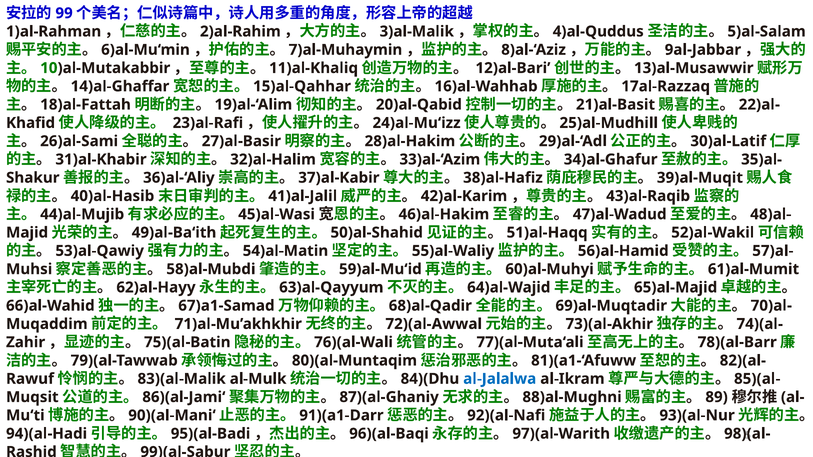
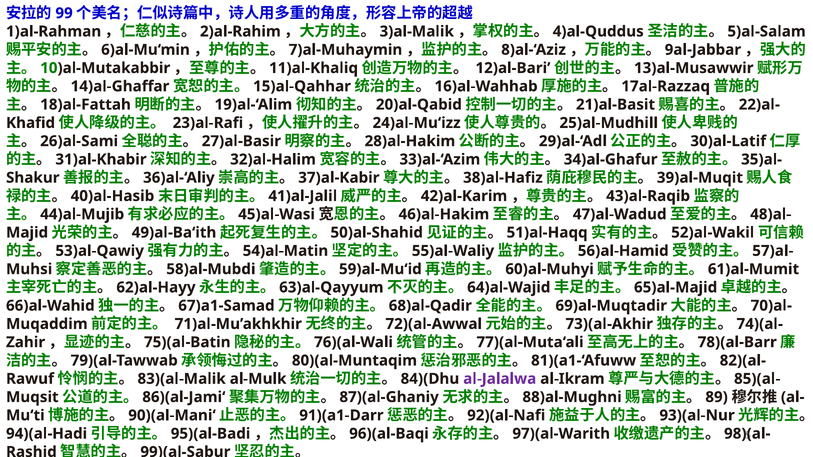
al-Jalalwa colour: blue -> purple
